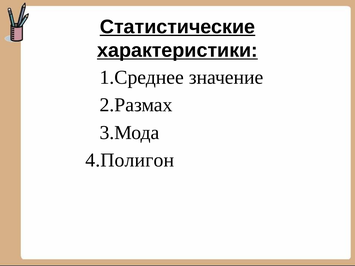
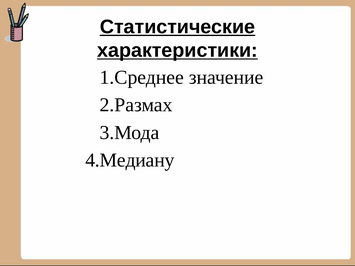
4.Полигон: 4.Полигон -> 4.Медиану
